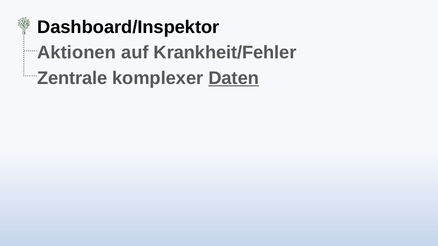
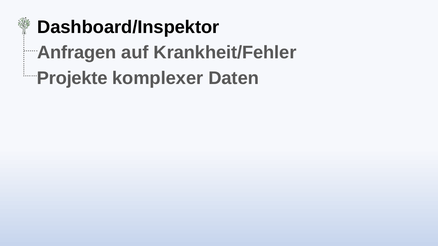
Aktionen: Aktionen -> Anfragen
Zentrale: Zentrale -> Projekte
Daten underline: present -> none
